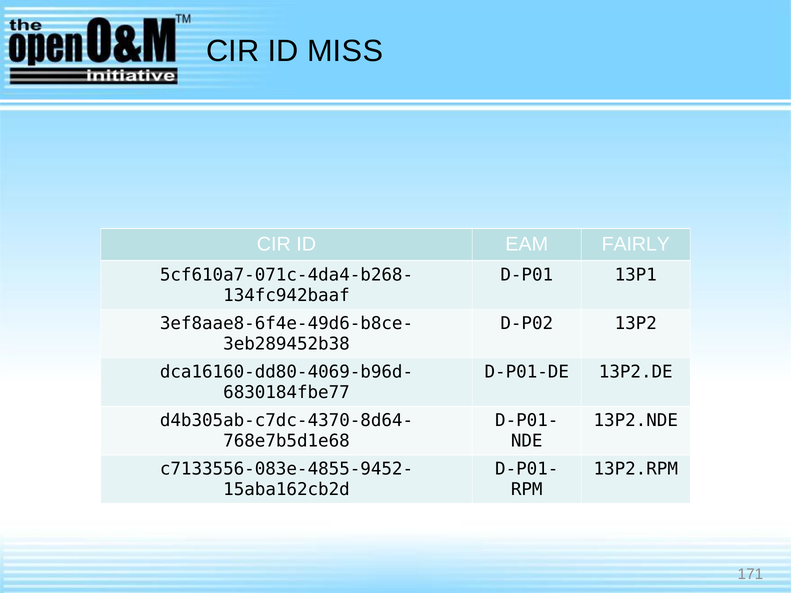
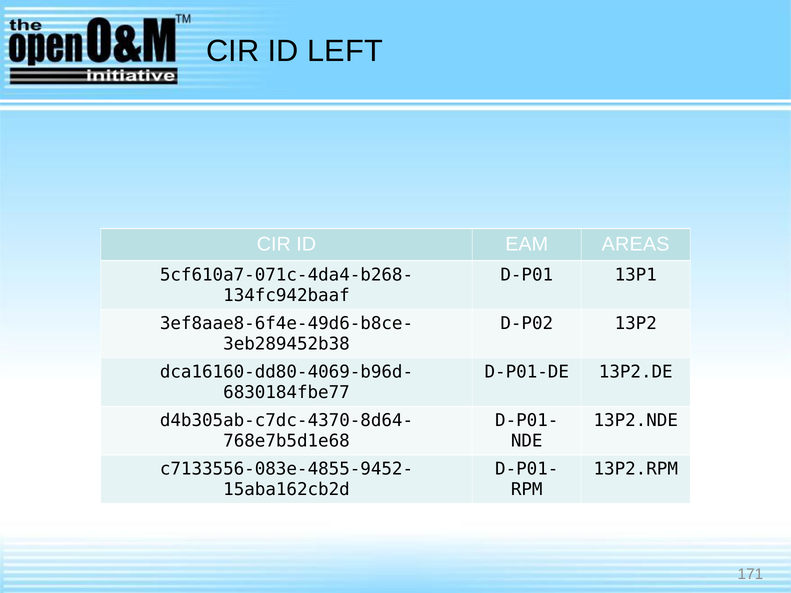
MISS: MISS -> LEFT
FAIRLY: FAIRLY -> AREAS
